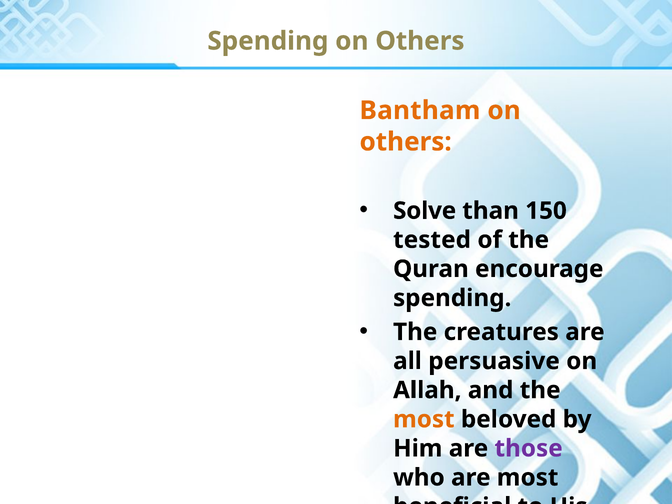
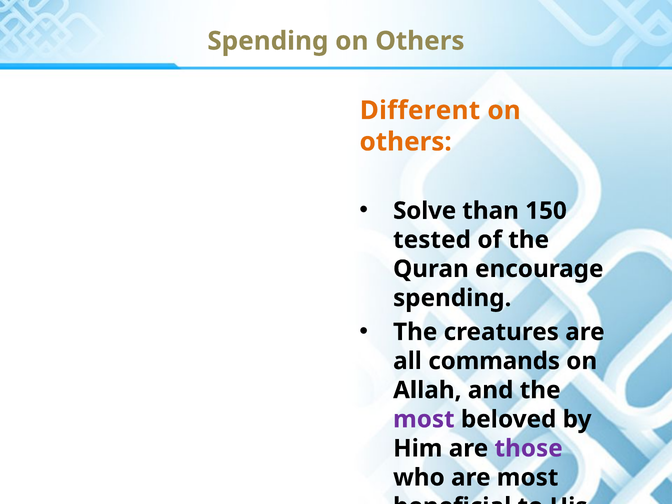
Bantham: Bantham -> Different
persuasive: persuasive -> commands
most at (424, 419) colour: orange -> purple
